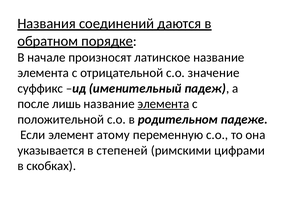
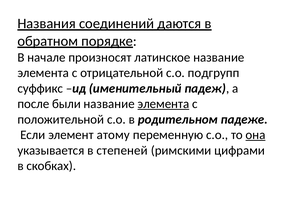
значение: значение -> подгрупп
лишь: лишь -> были
она underline: none -> present
